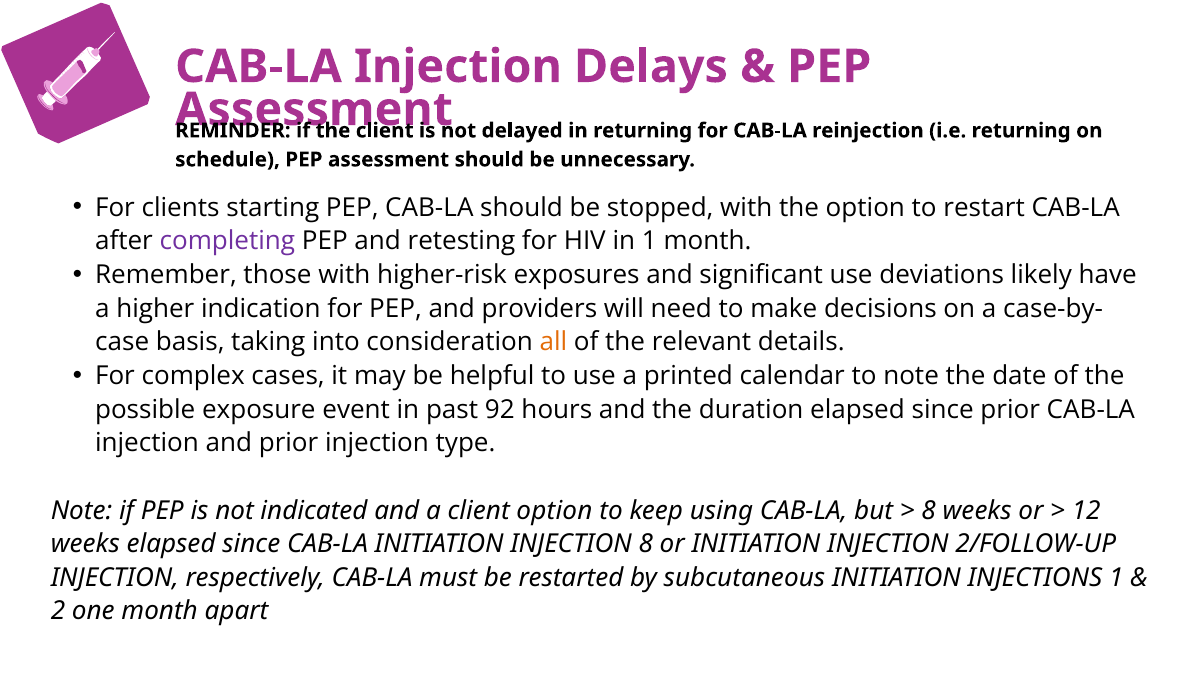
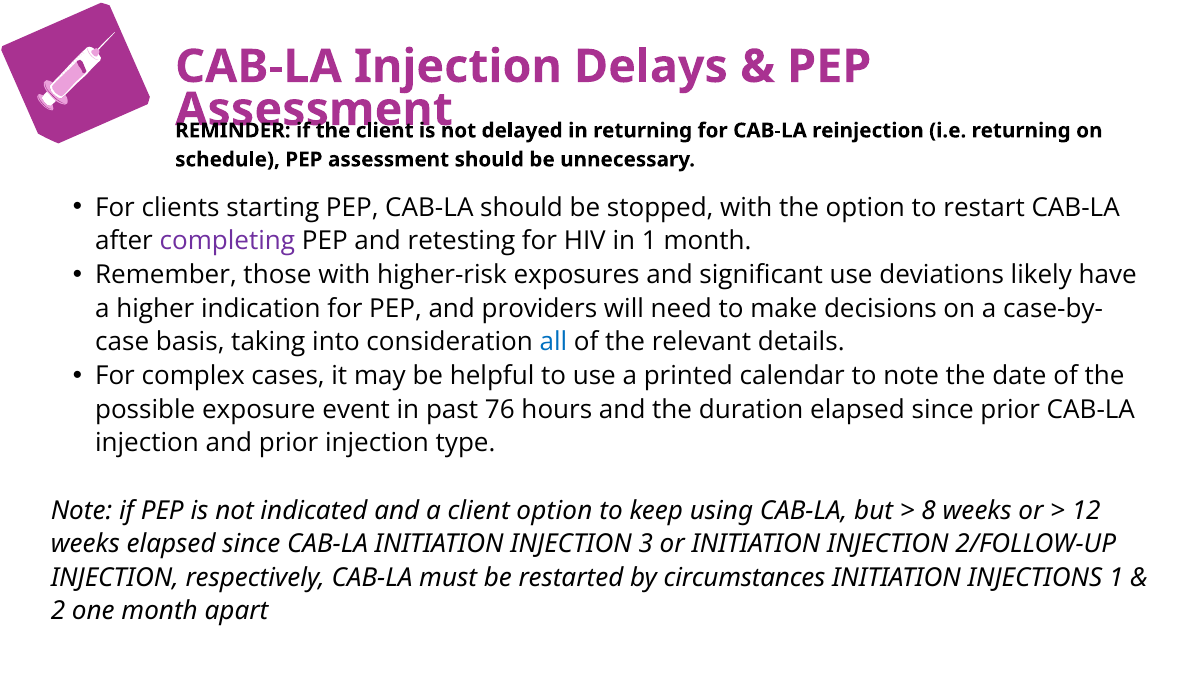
all colour: orange -> blue
92: 92 -> 76
INJECTION 8: 8 -> 3
subcutaneous: subcutaneous -> circumstances
